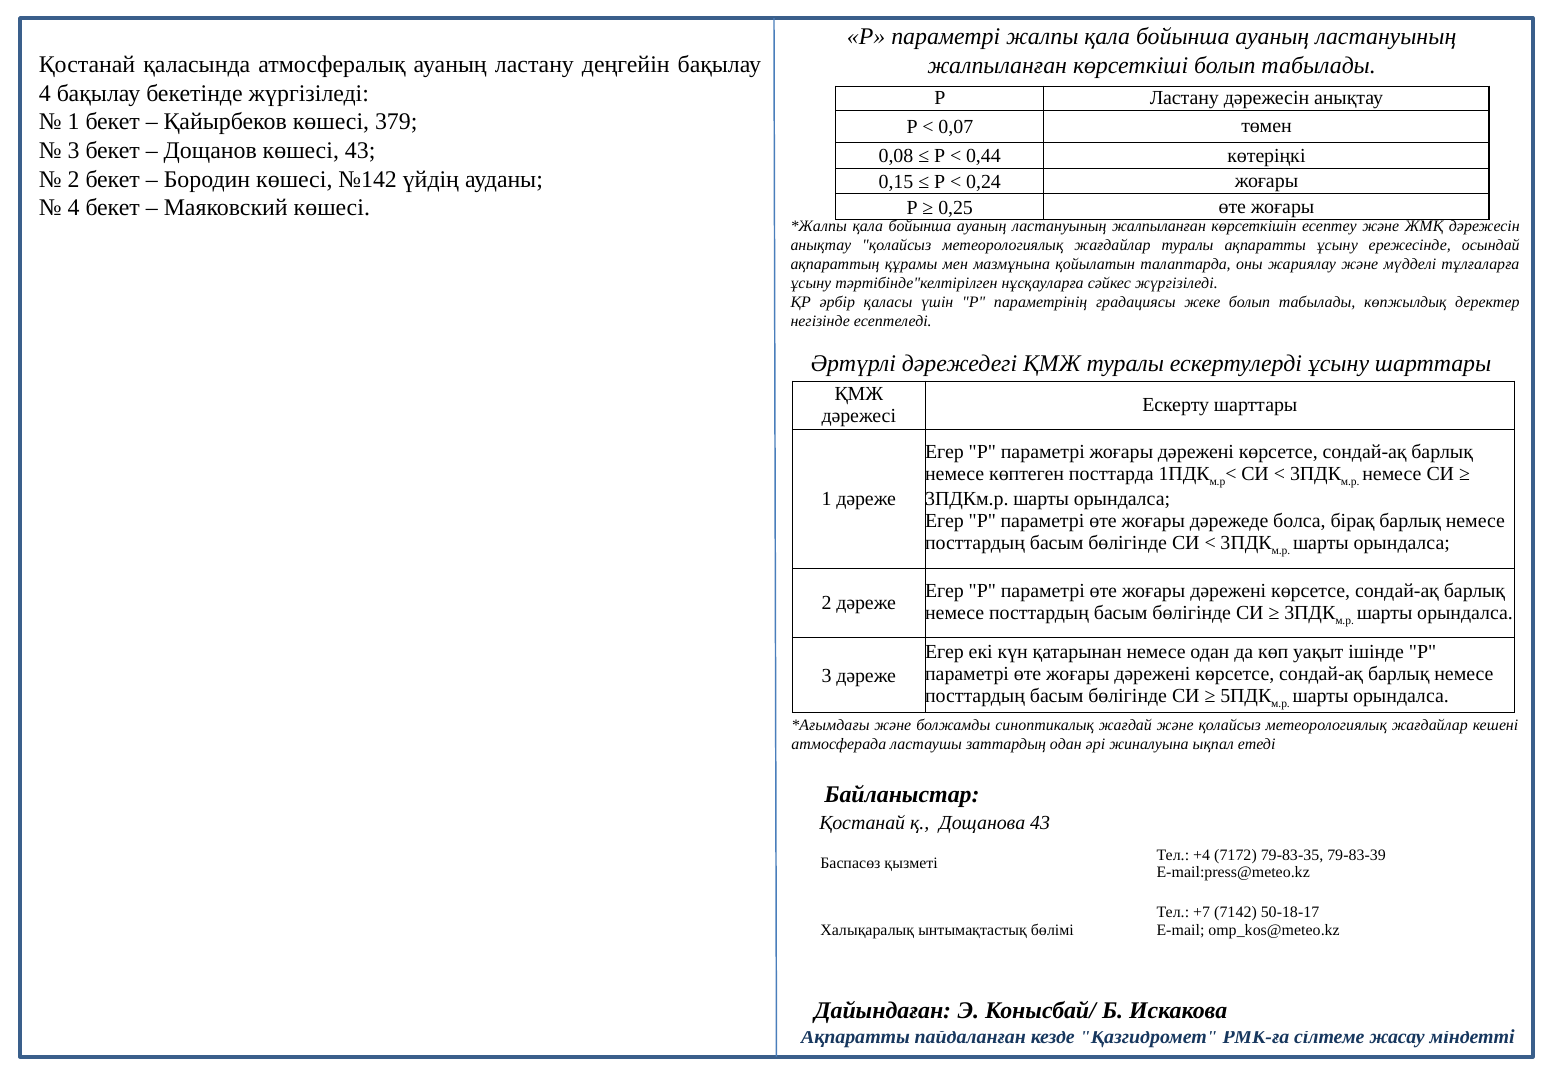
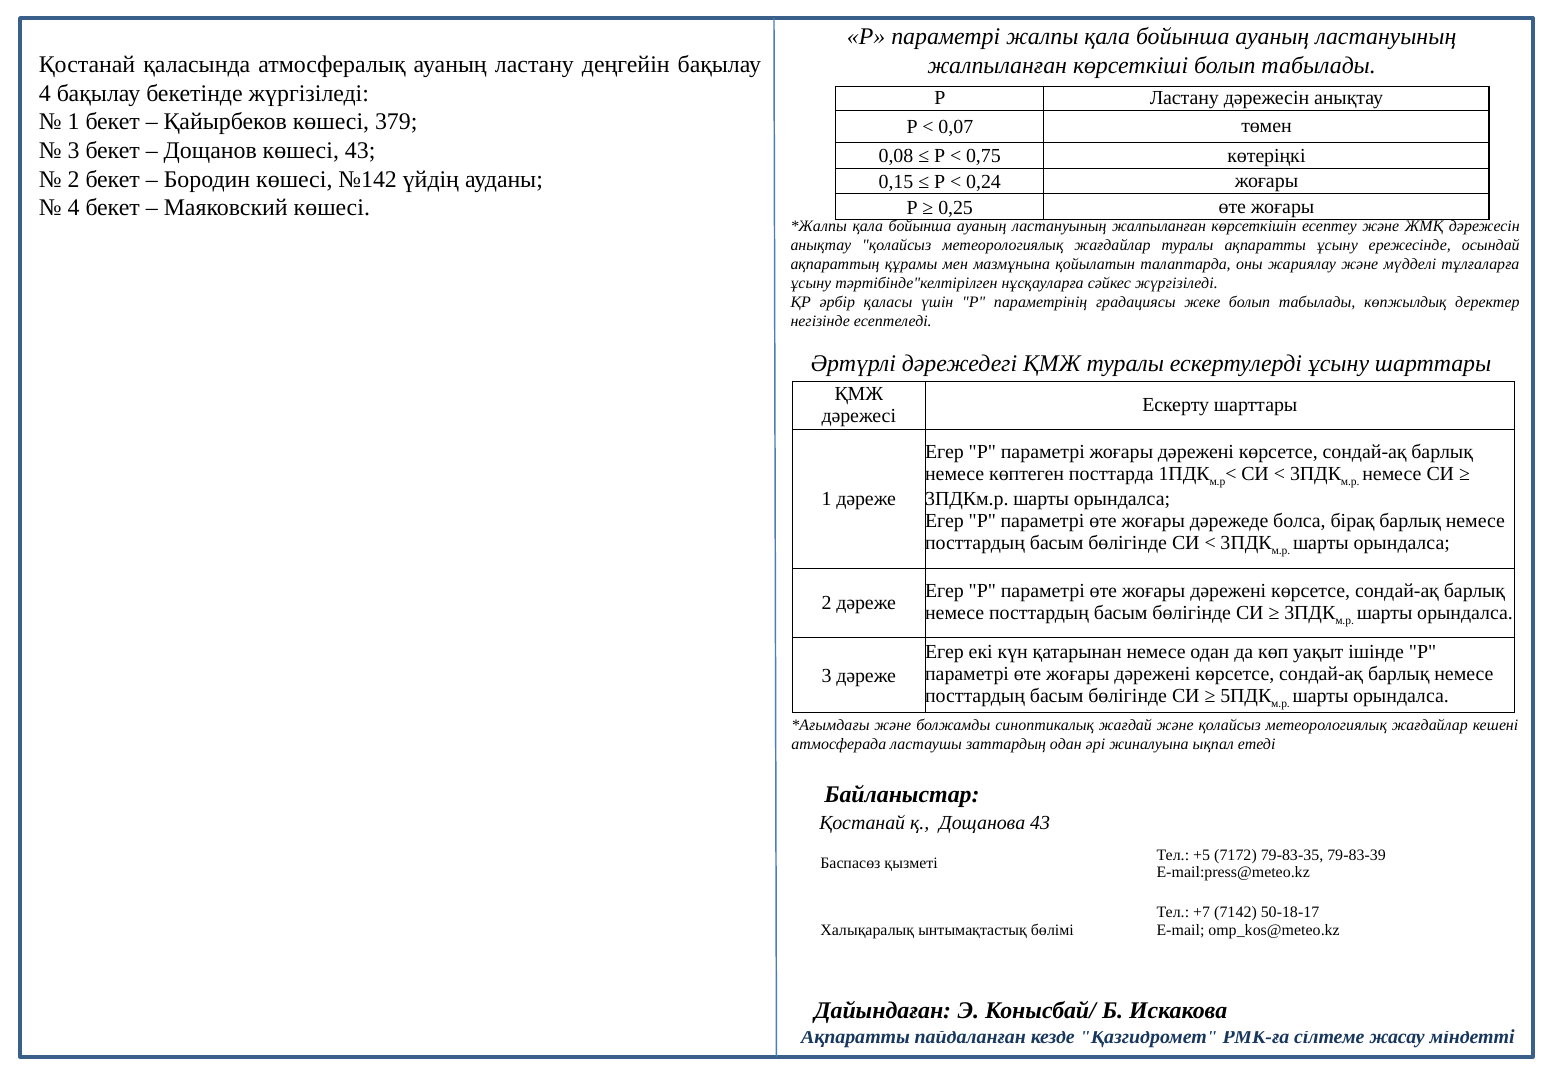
0,44: 0,44 -> 0,75
+4: +4 -> +5
